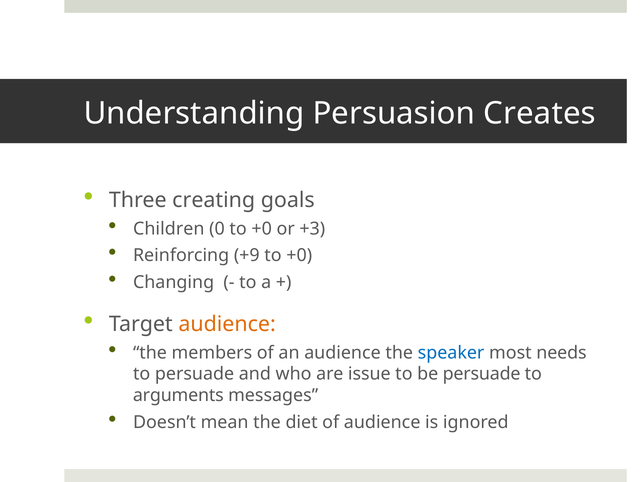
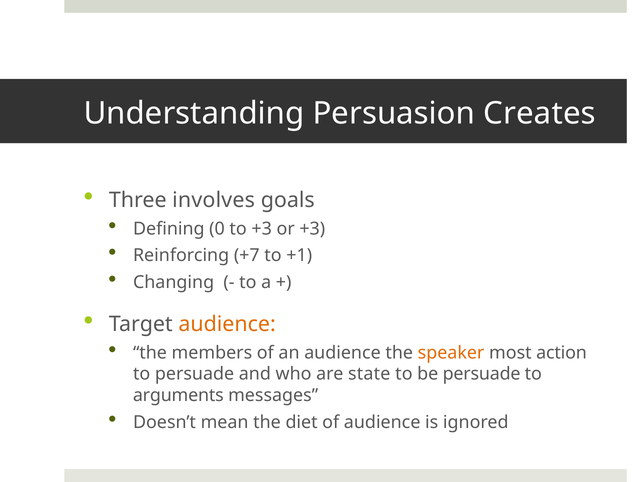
creating: creating -> involves
Children: Children -> Defining
0 to +0: +0 -> +3
+9: +9 -> +7
+0 at (299, 256): +0 -> +1
speaker colour: blue -> orange
needs: needs -> action
issue: issue -> state
